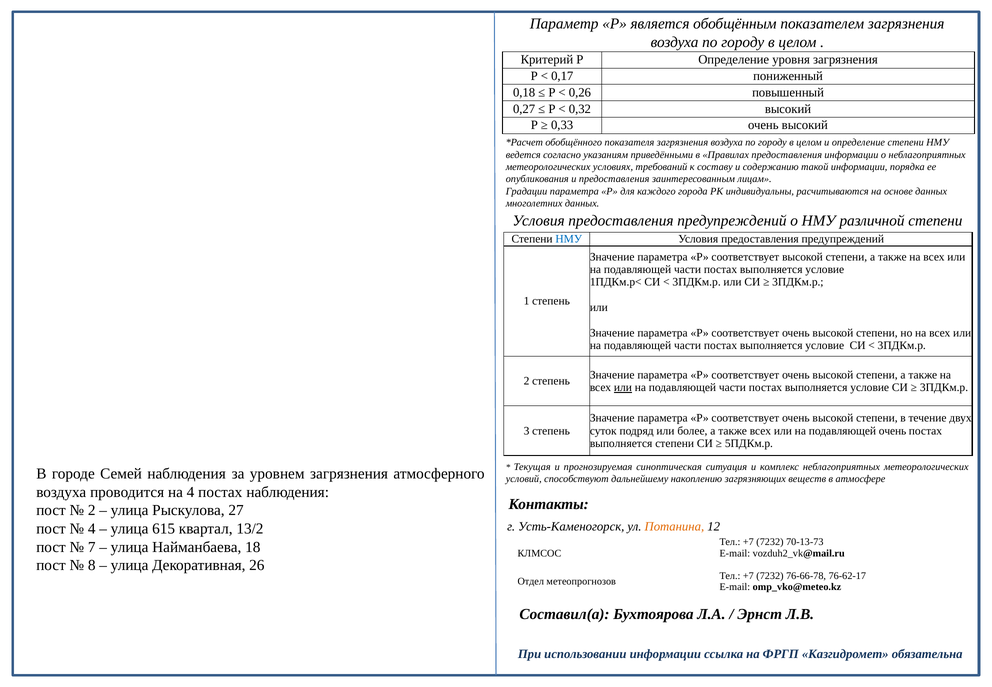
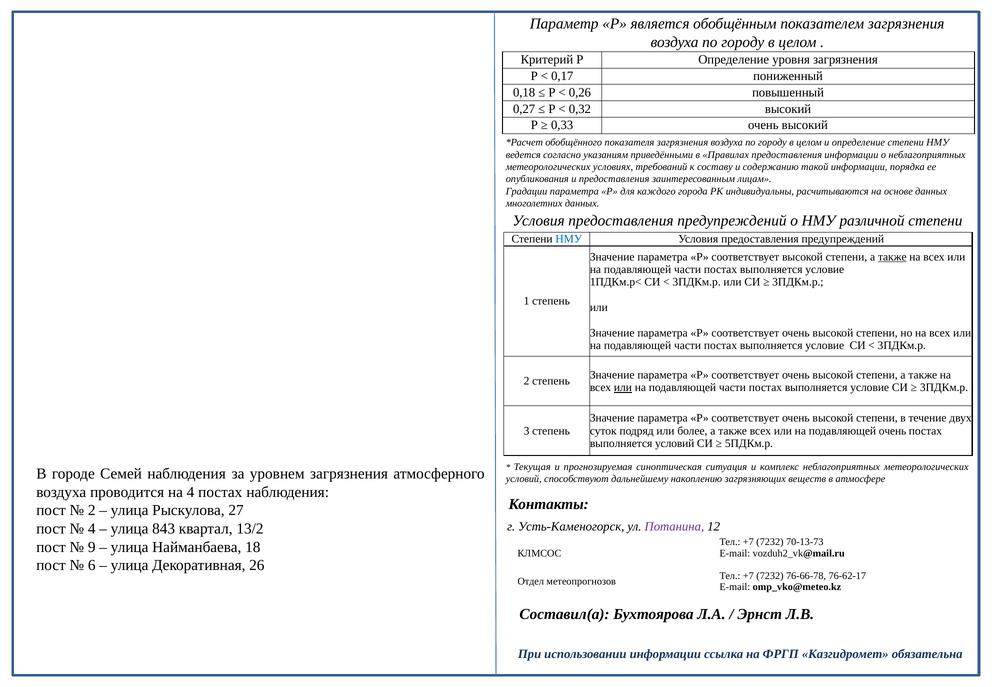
также at (892, 257) underline: none -> present
выполняется степени: степени -> условий
Потанина colour: orange -> purple
615: 615 -> 843
7: 7 -> 9
8: 8 -> 6
